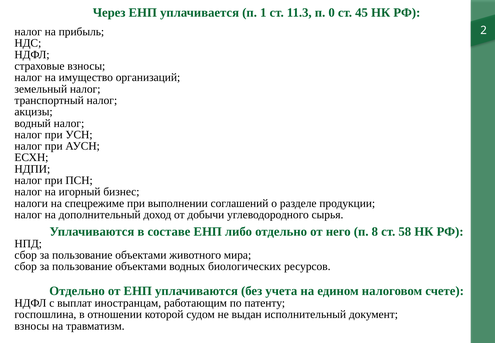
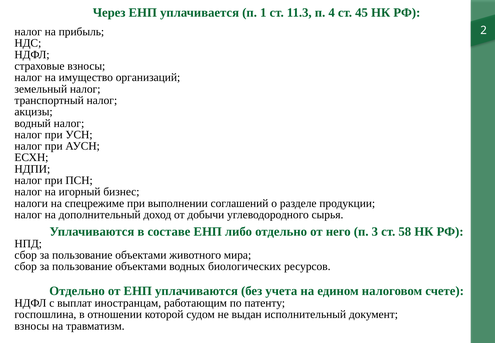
0: 0 -> 4
8: 8 -> 3
